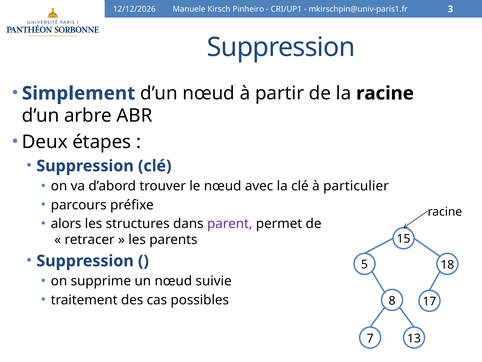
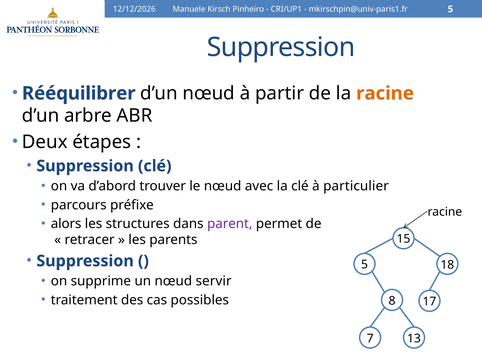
mkirschpin@univ-paris1.fr 3: 3 -> 5
Simplement: Simplement -> Rééquilibrer
racine at (385, 93) colour: black -> orange
suivie: suivie -> servir
